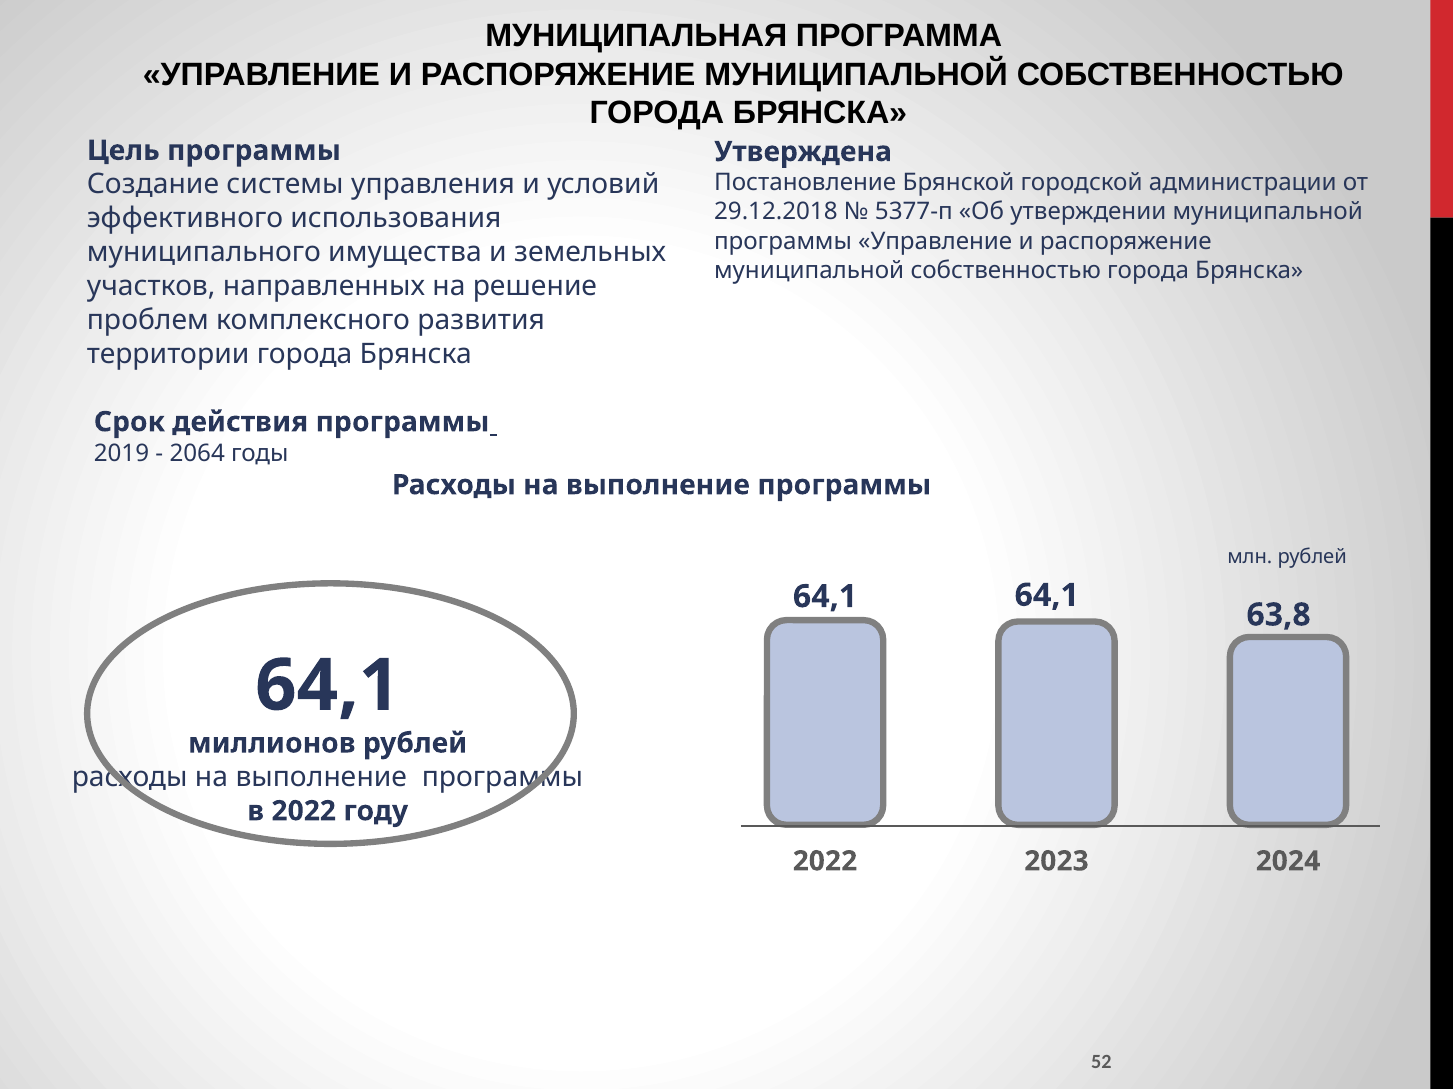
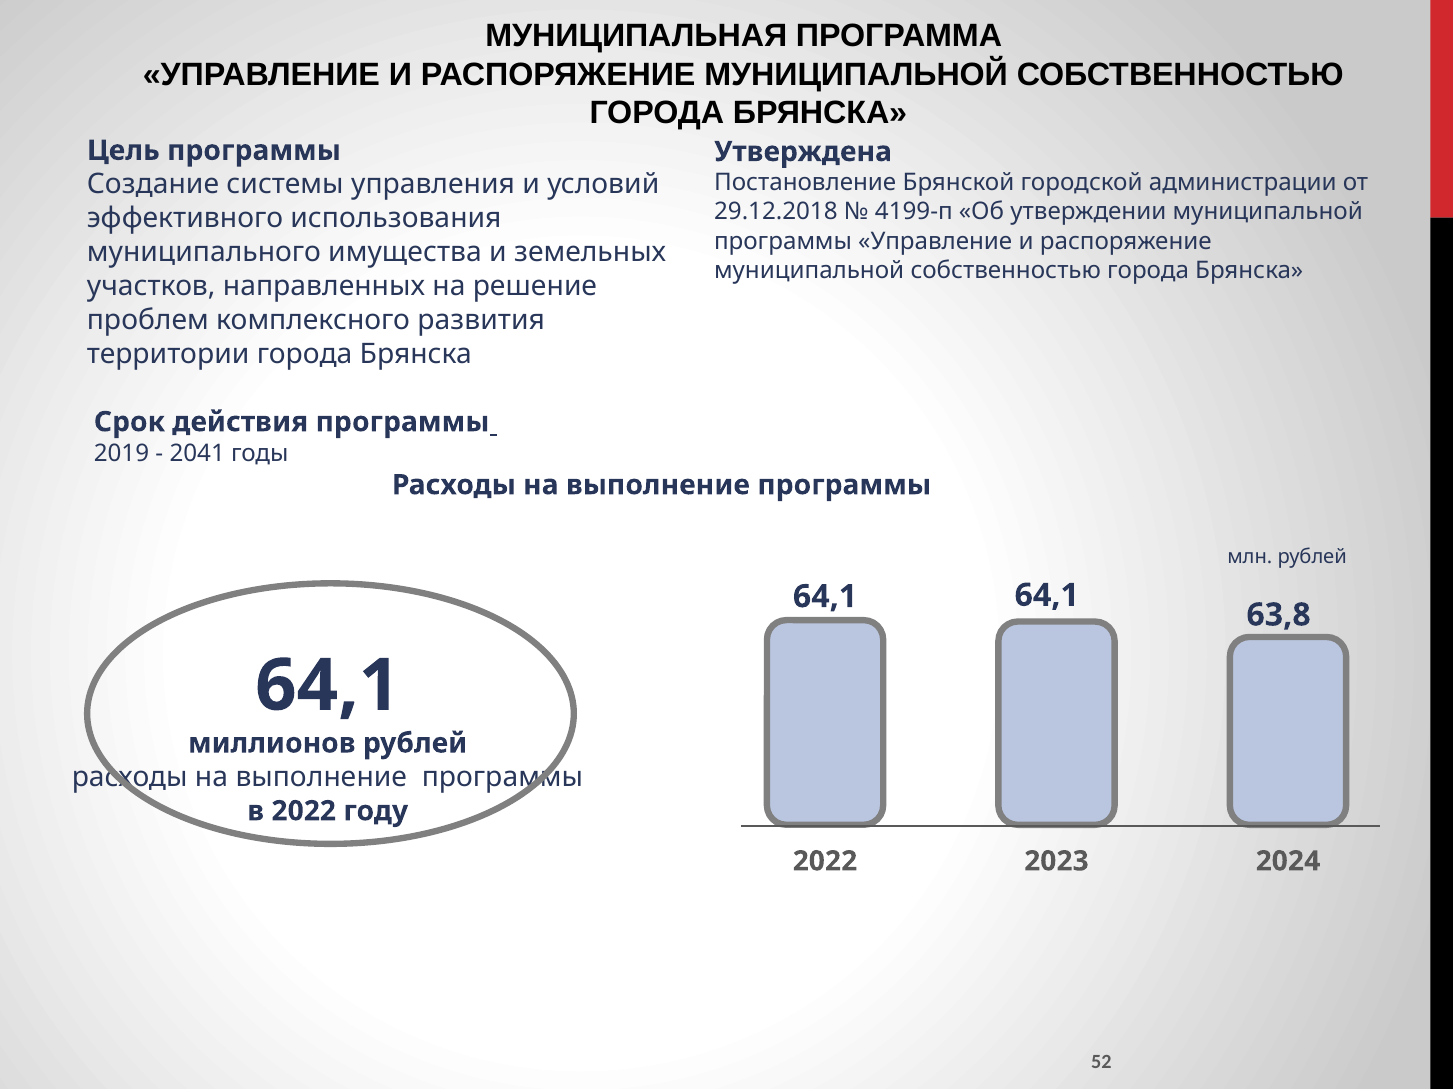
5377-п: 5377-п -> 4199-п
2064: 2064 -> 2041
